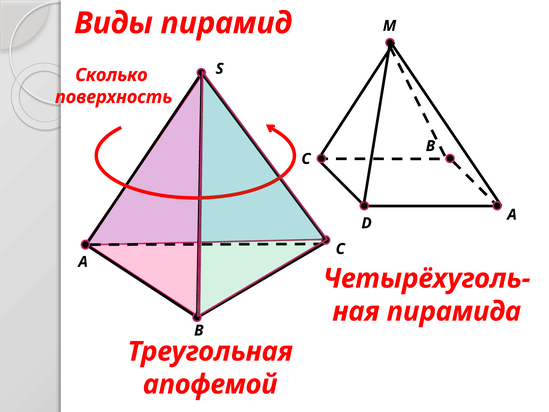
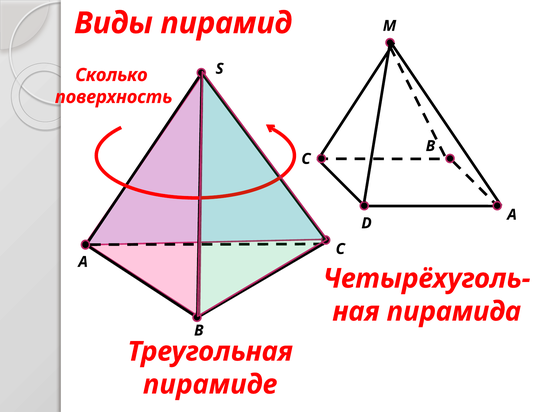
апофемой: апофемой -> пирамиде
